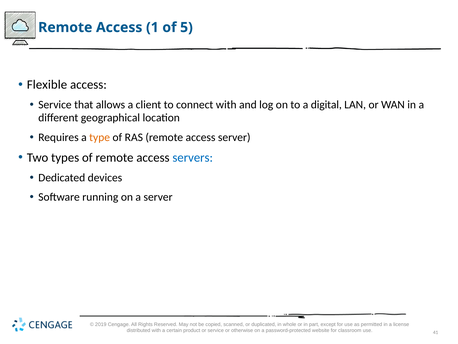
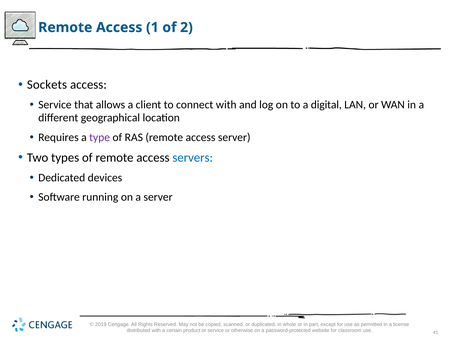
5: 5 -> 2
Flexible: Flexible -> Sockets
type colour: orange -> purple
